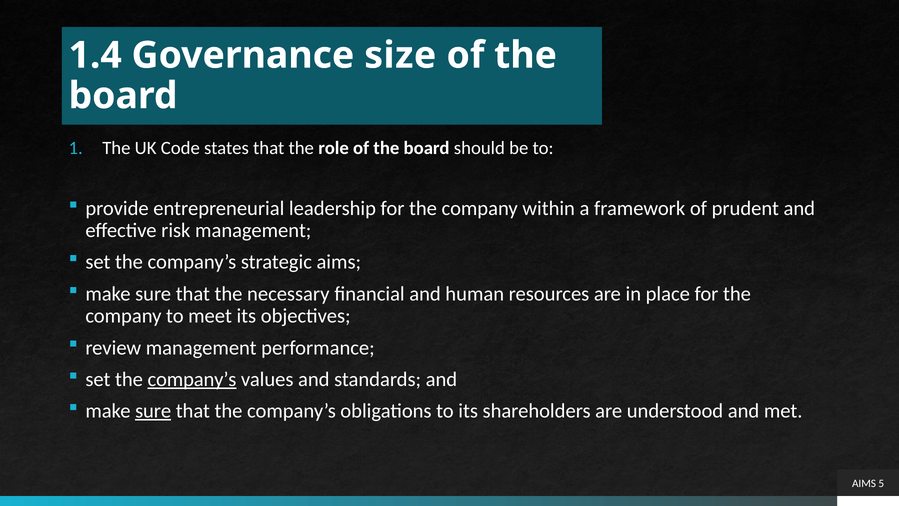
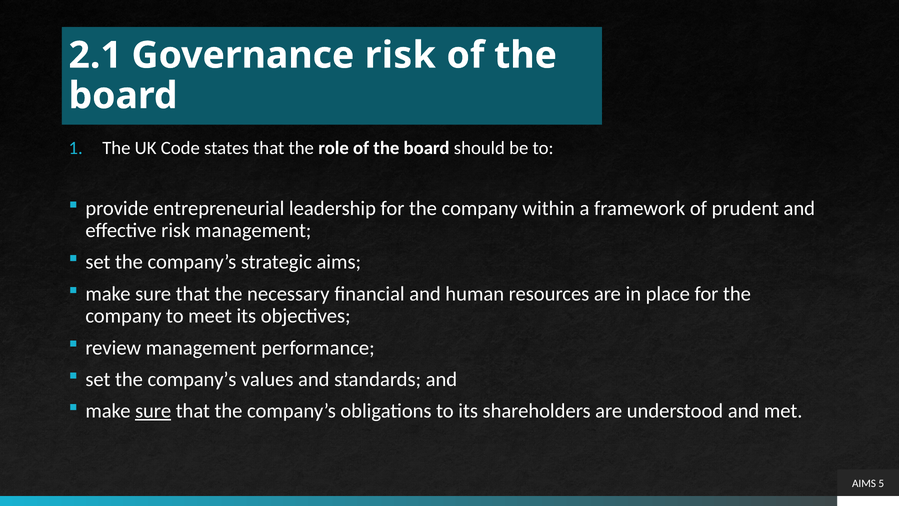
1.4: 1.4 -> 2.1
Governance size: size -> risk
company’s at (192, 379) underline: present -> none
